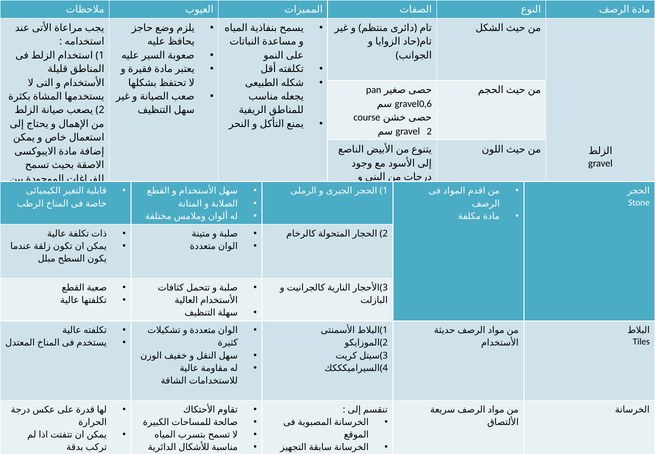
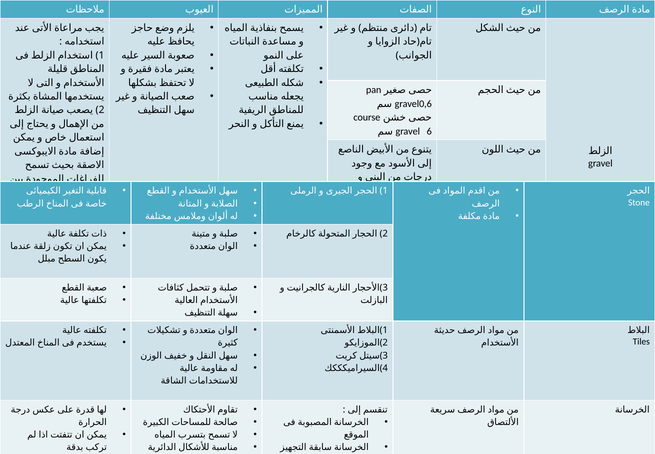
gravel 2: 2 -> 6
